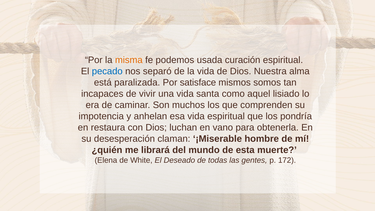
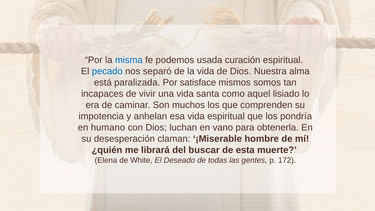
misma colour: orange -> blue
restaura: restaura -> humano
mundo: mundo -> buscar
